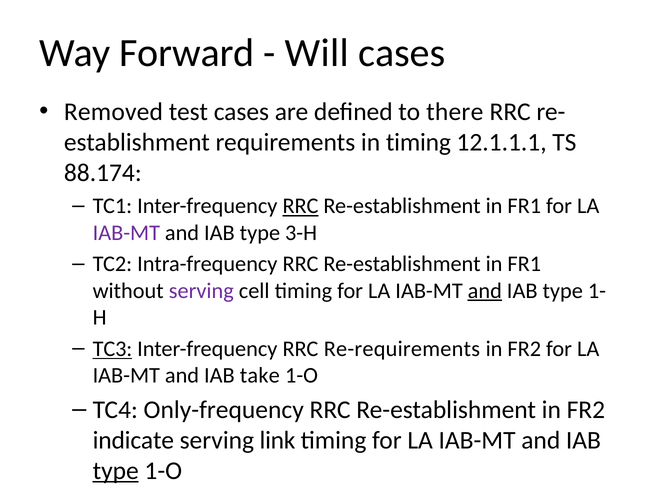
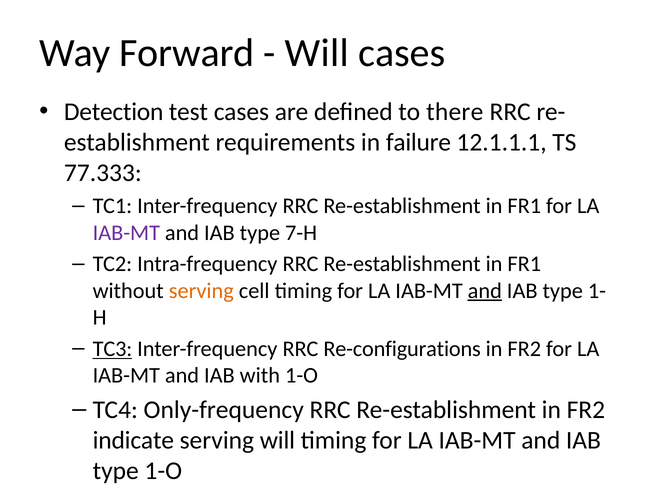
Removed: Removed -> Detection
in timing: timing -> failure
88.174: 88.174 -> 77.333
RRC at (300, 206) underline: present -> none
3-H: 3-H -> 7-H
serving at (201, 291) colour: purple -> orange
Re-requirements: Re-requirements -> Re-configurations
take: take -> with
serving link: link -> will
type at (116, 471) underline: present -> none
